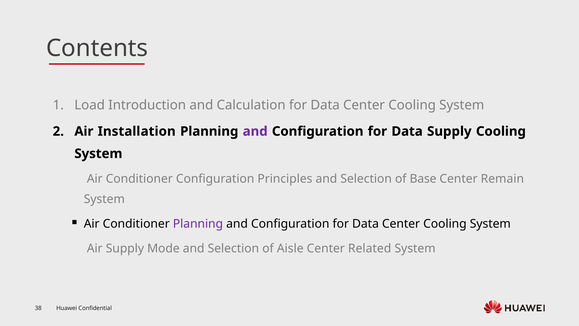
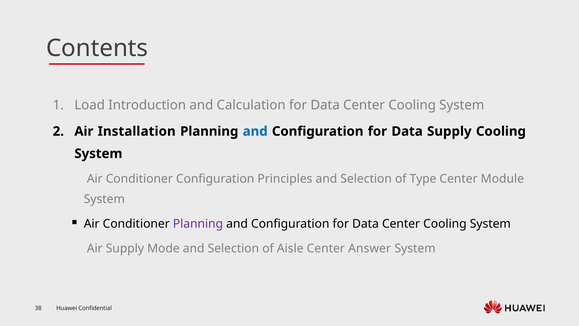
and at (255, 131) colour: purple -> blue
Base: Base -> Type
Remain: Remain -> Module
Related: Related -> Answer
